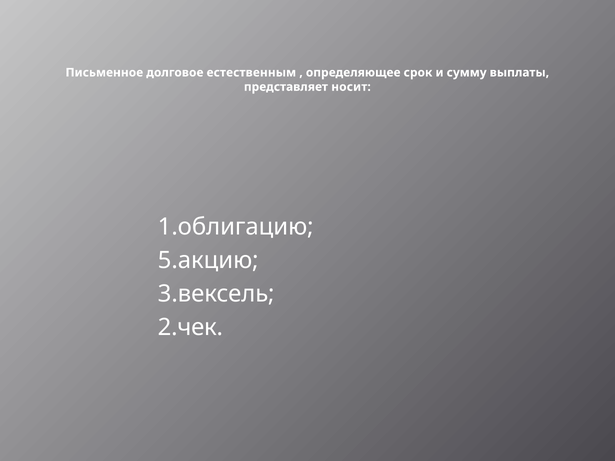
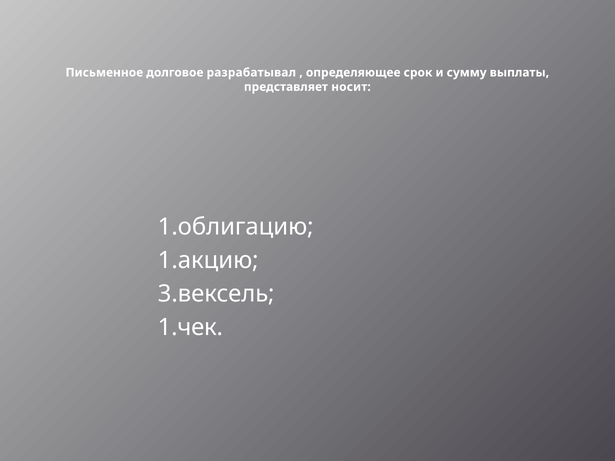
естественным: естественным -> разрабатывал
5.акцию: 5.акцию -> 1.акцию
2.чек: 2.чек -> 1.чек
